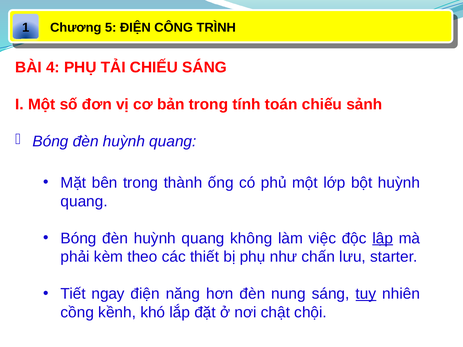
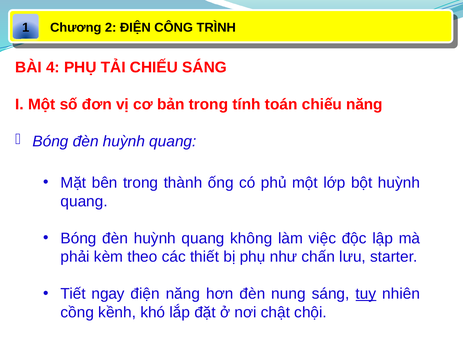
5: 5 -> 2
chiếu sảnh: sảnh -> năng
lập underline: present -> none
